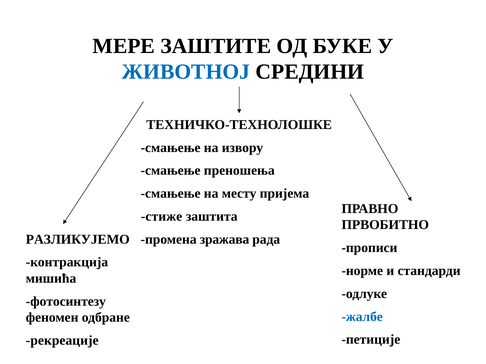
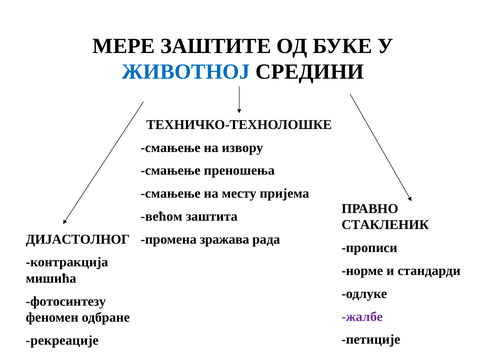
стиже: стиже -> већом
ПРВОБИТНО: ПРВОБИТНО -> СТАКЛЕНИК
РАЗЛИКУЈЕМО: РАЗЛИКУЈЕМО -> ДИЈАСТОЛНОГ
жалбе colour: blue -> purple
